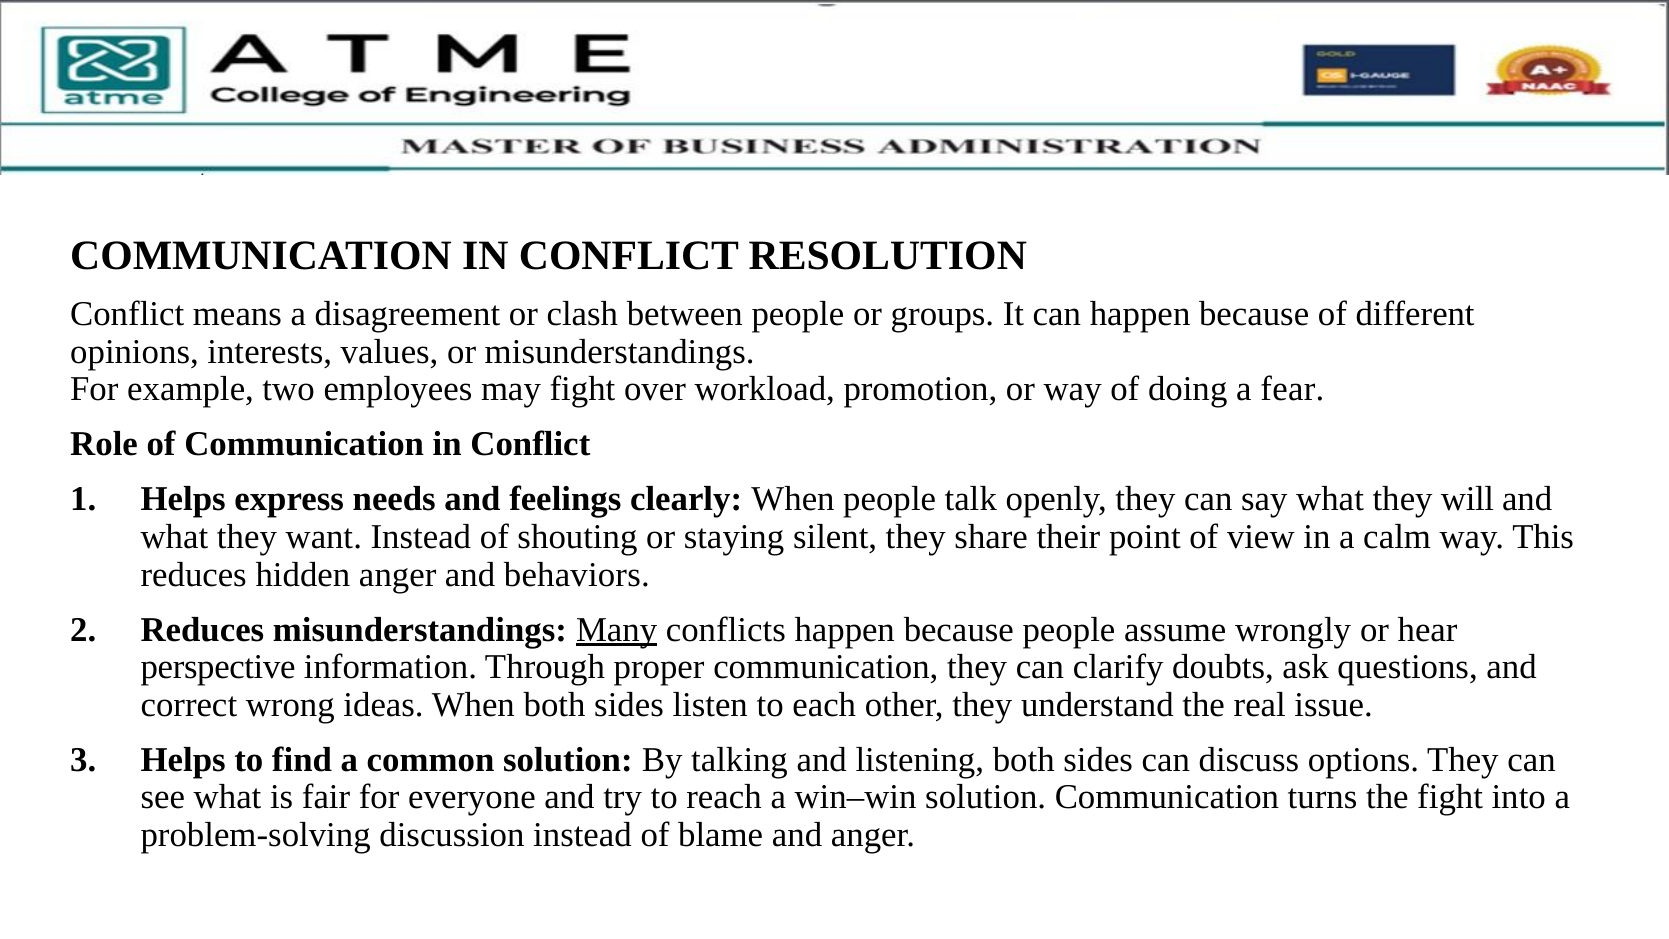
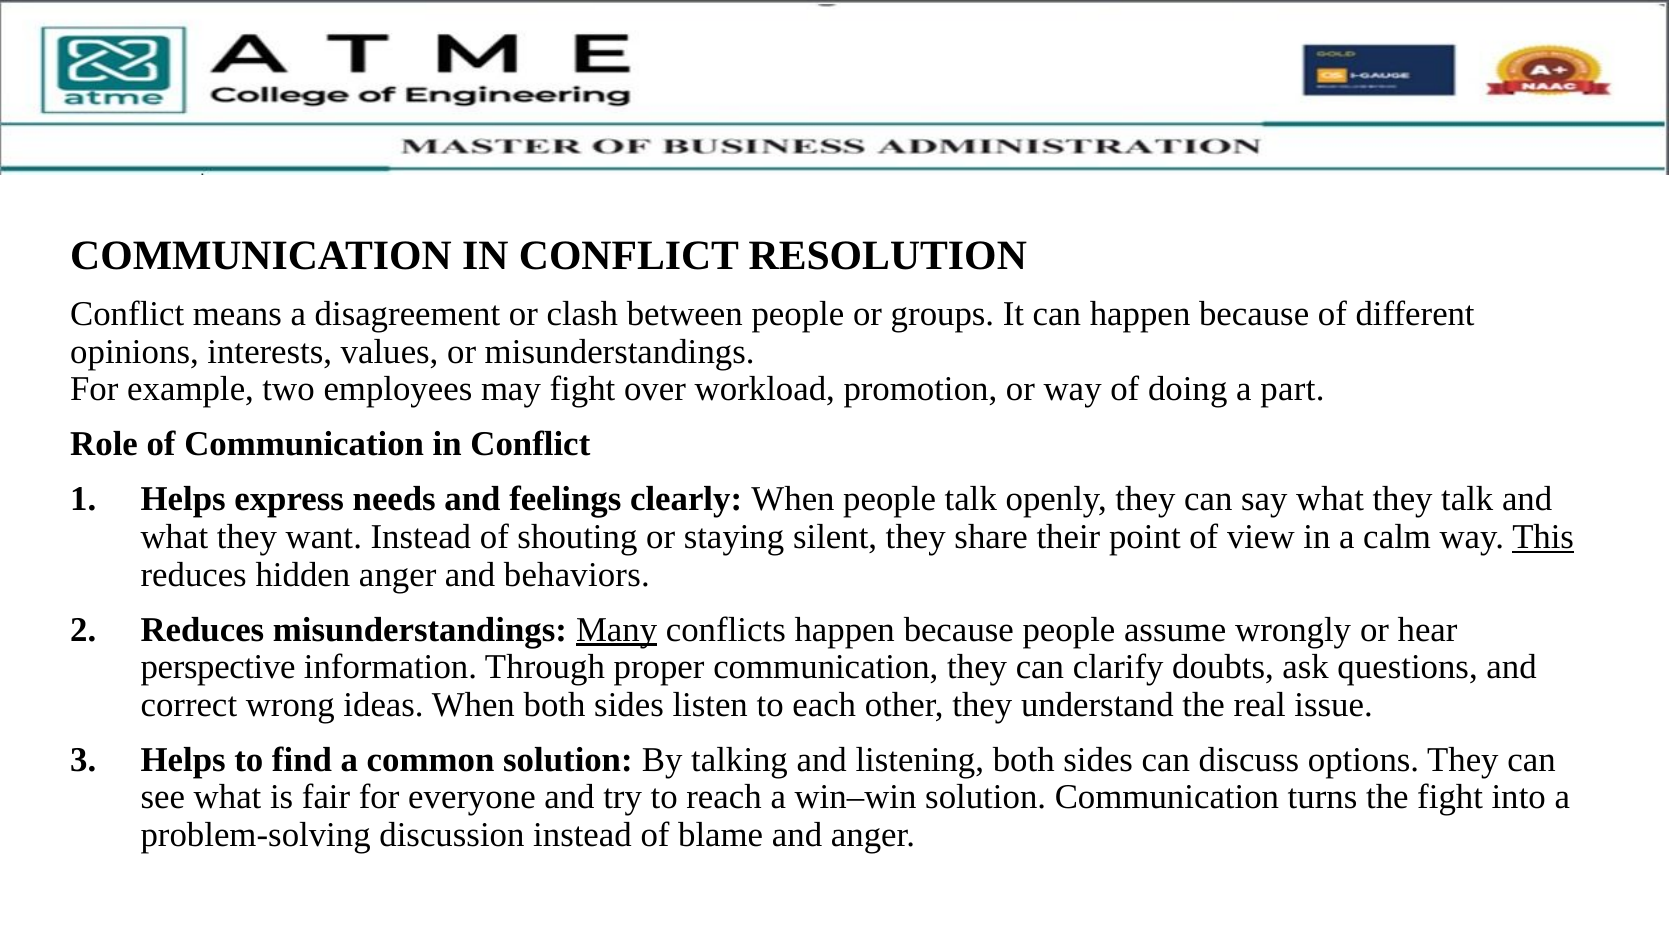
fear: fear -> part
they will: will -> talk
This underline: none -> present
